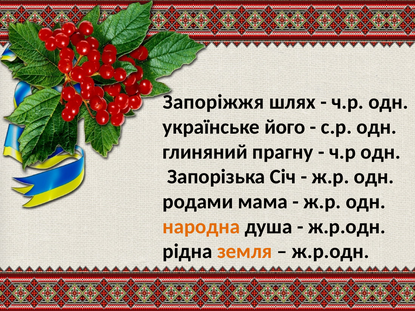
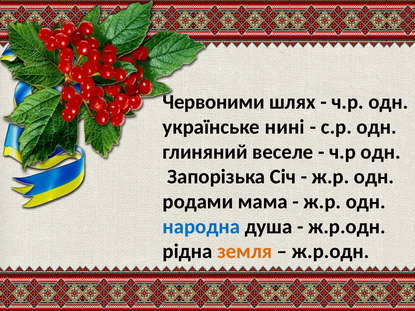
Запоріжжя: Запоріжжя -> Червоними
його: його -> нині
прагну: прагну -> веселе
народна colour: orange -> blue
